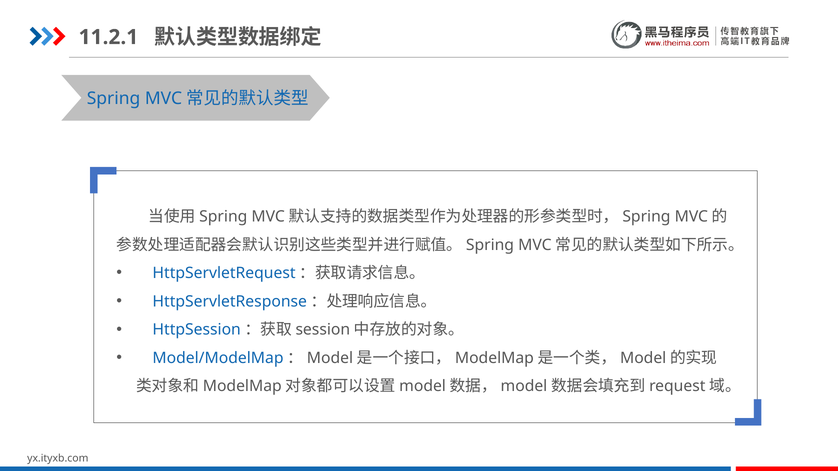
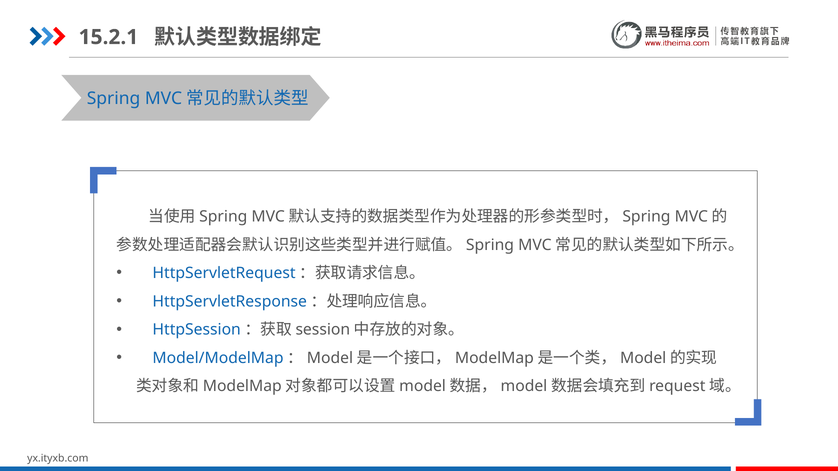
11.2.1: 11.2.1 -> 15.2.1
